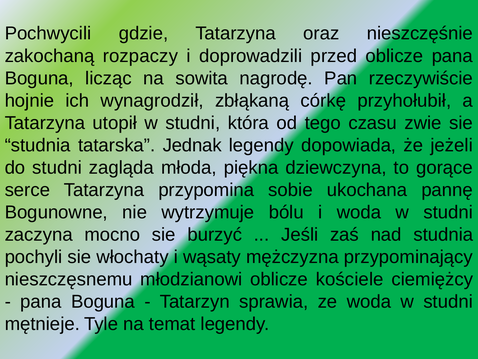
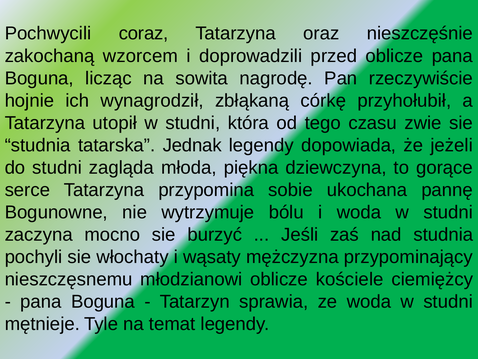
gdzie: gdzie -> coraz
rozpaczy: rozpaczy -> wzorcem
